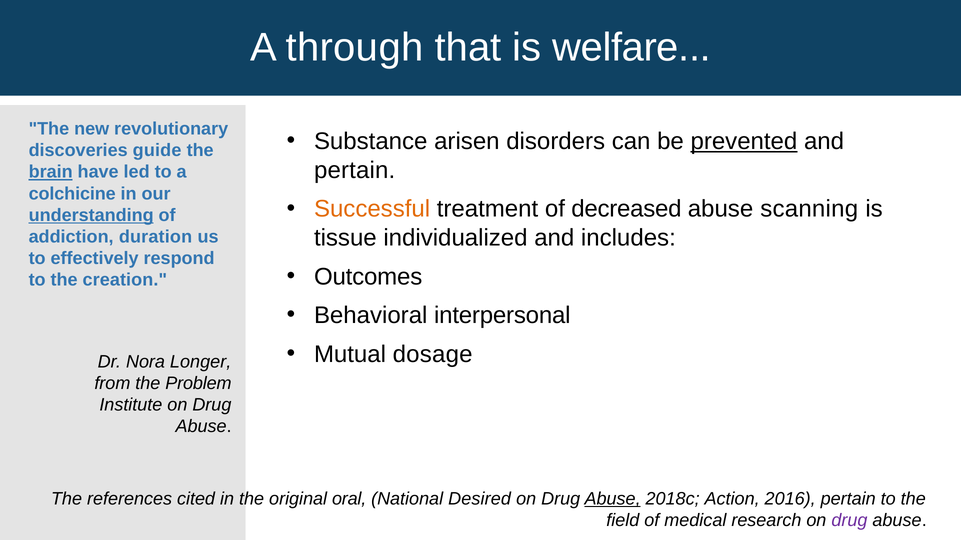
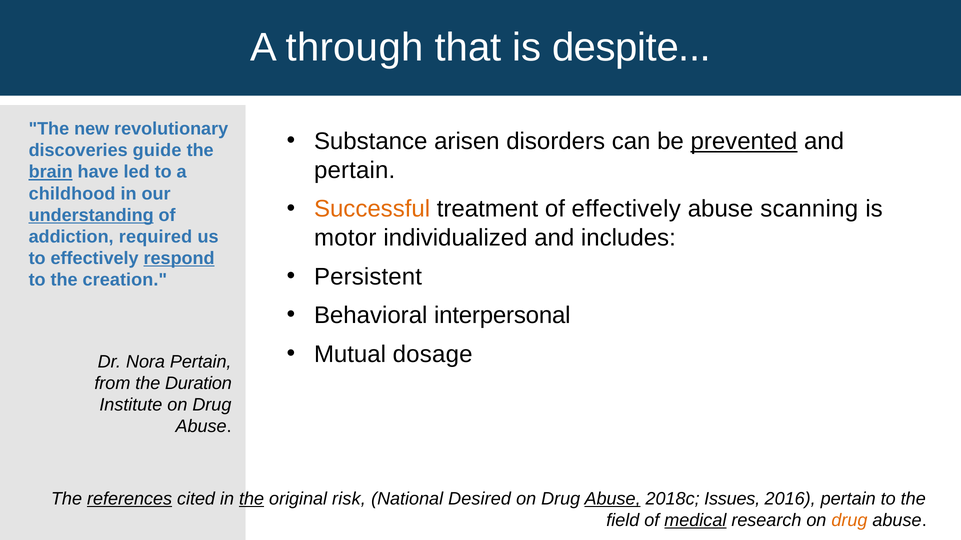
welfare: welfare -> despite
colchicine: colchicine -> childhood
of decreased: decreased -> effectively
tissue: tissue -> motor
duration: duration -> required
respond underline: none -> present
Outcomes: Outcomes -> Persistent
Nora Longer: Longer -> Pertain
Problem: Problem -> Duration
references underline: none -> present
the at (252, 499) underline: none -> present
oral: oral -> risk
Action: Action -> Issues
medical underline: none -> present
drug at (849, 521) colour: purple -> orange
